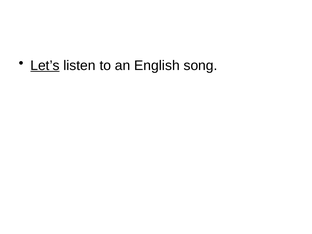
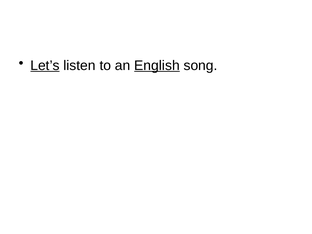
English underline: none -> present
